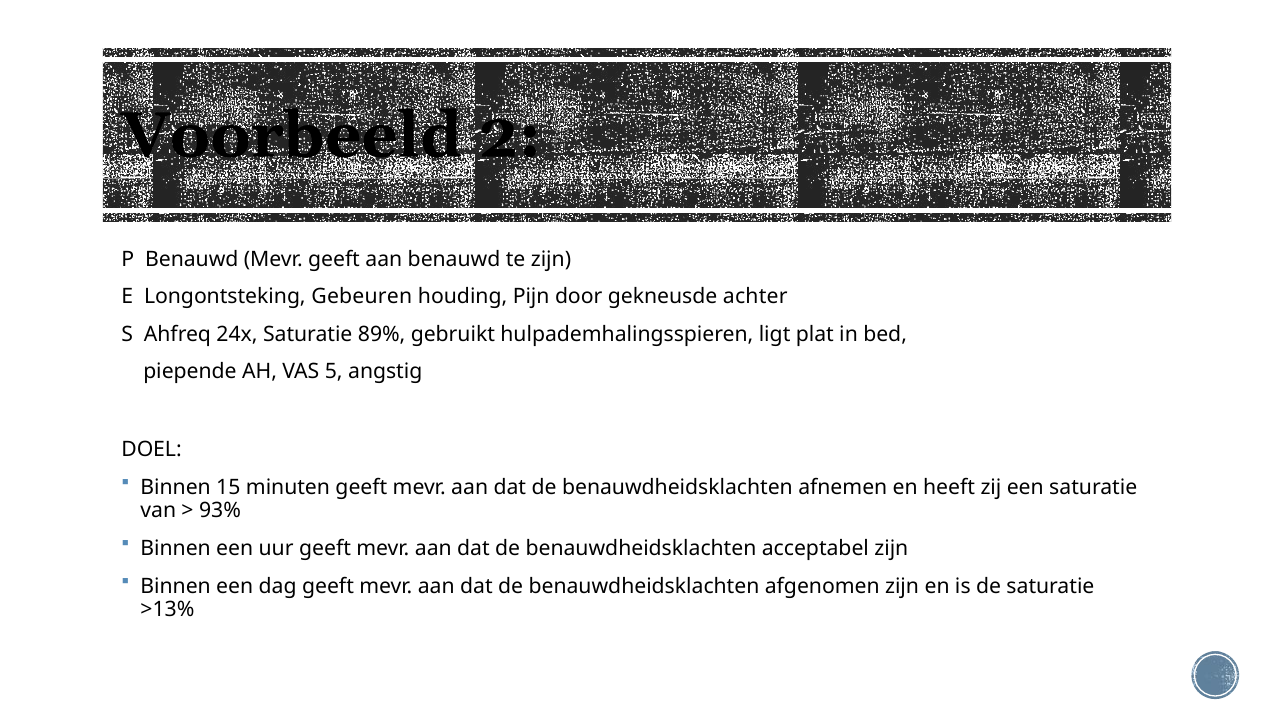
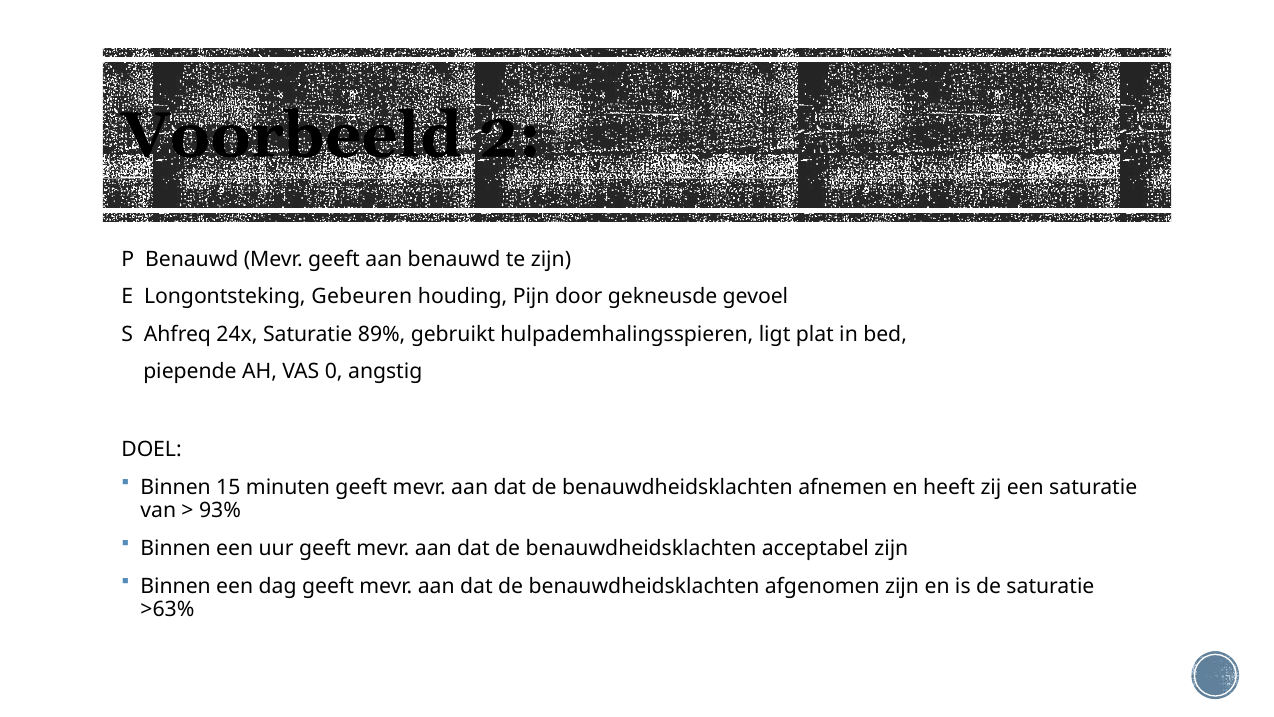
achter: achter -> gevoel
5: 5 -> 0
>13%: >13% -> >63%
